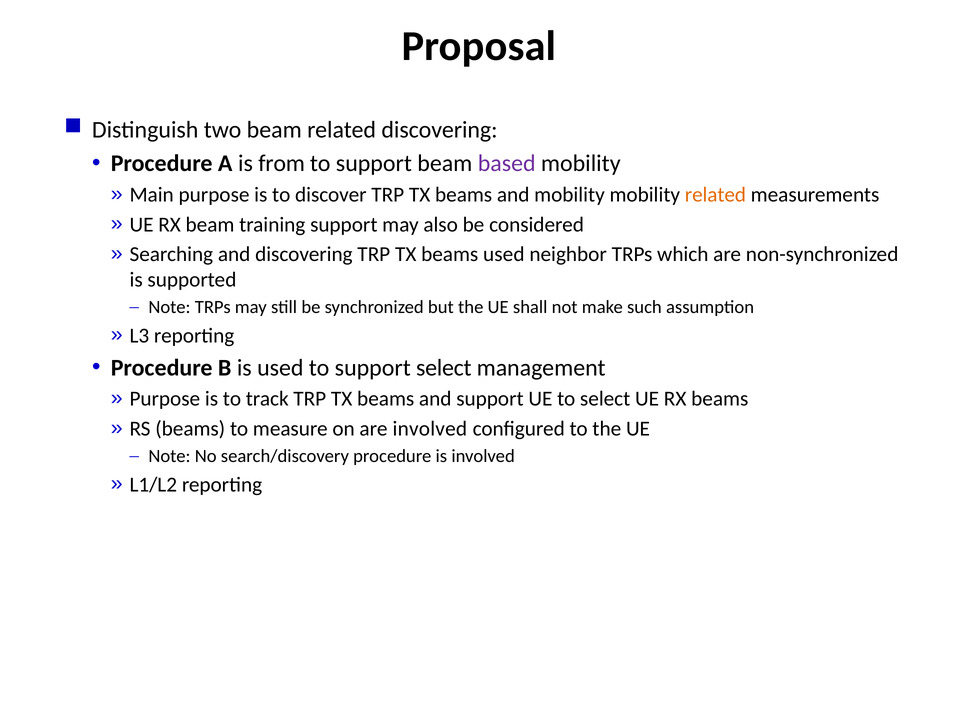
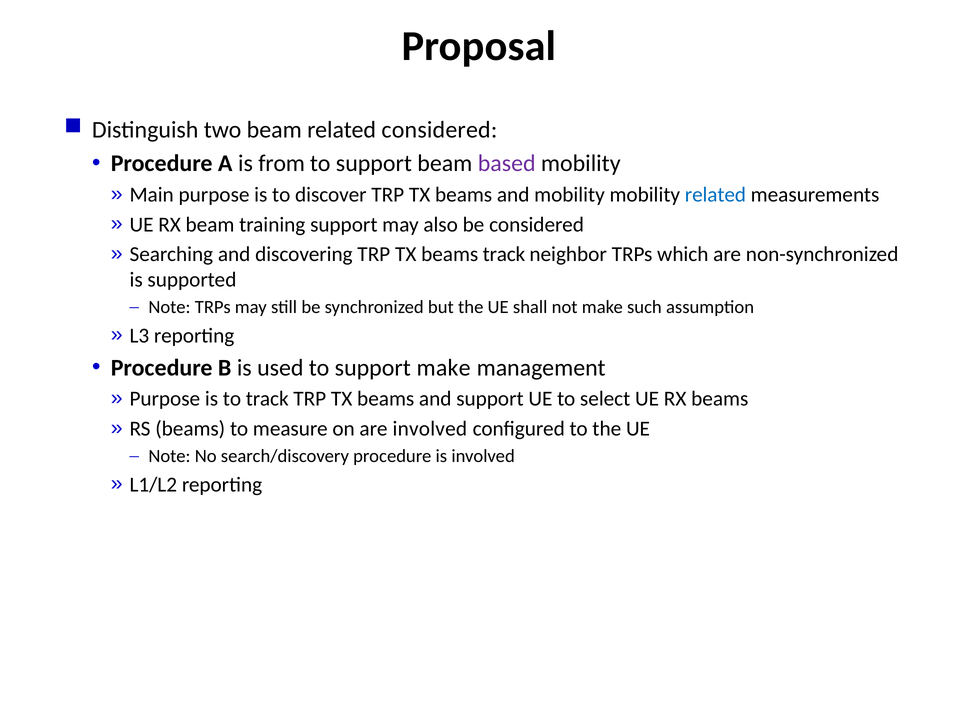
related discovering: discovering -> considered
related at (715, 195) colour: orange -> blue
beams used: used -> track
support select: select -> make
